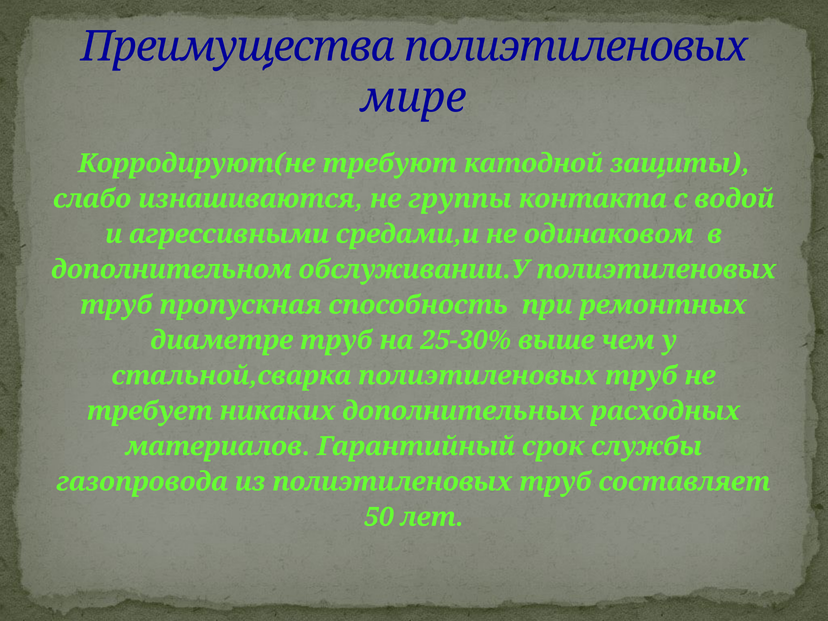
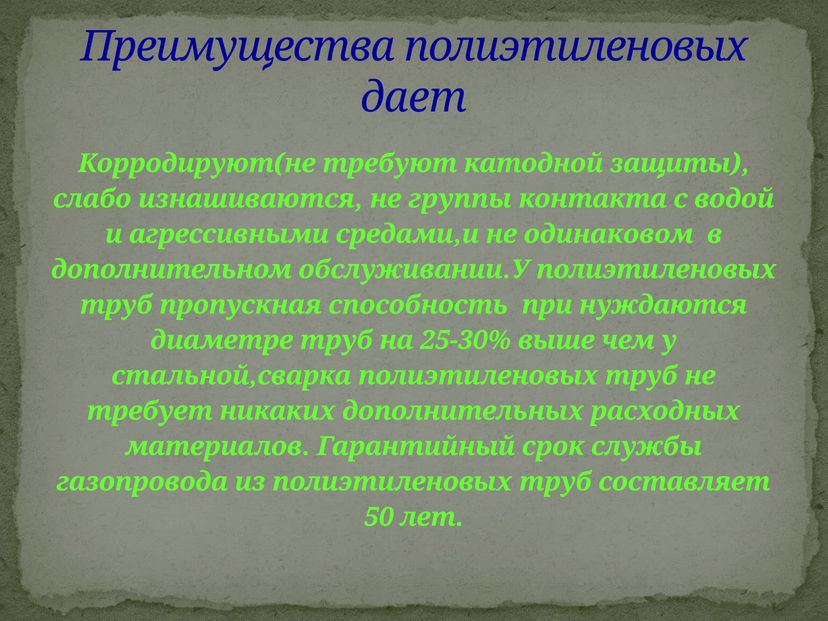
мире: мире -> дает
ремонтных: ремонтных -> нуждаются
